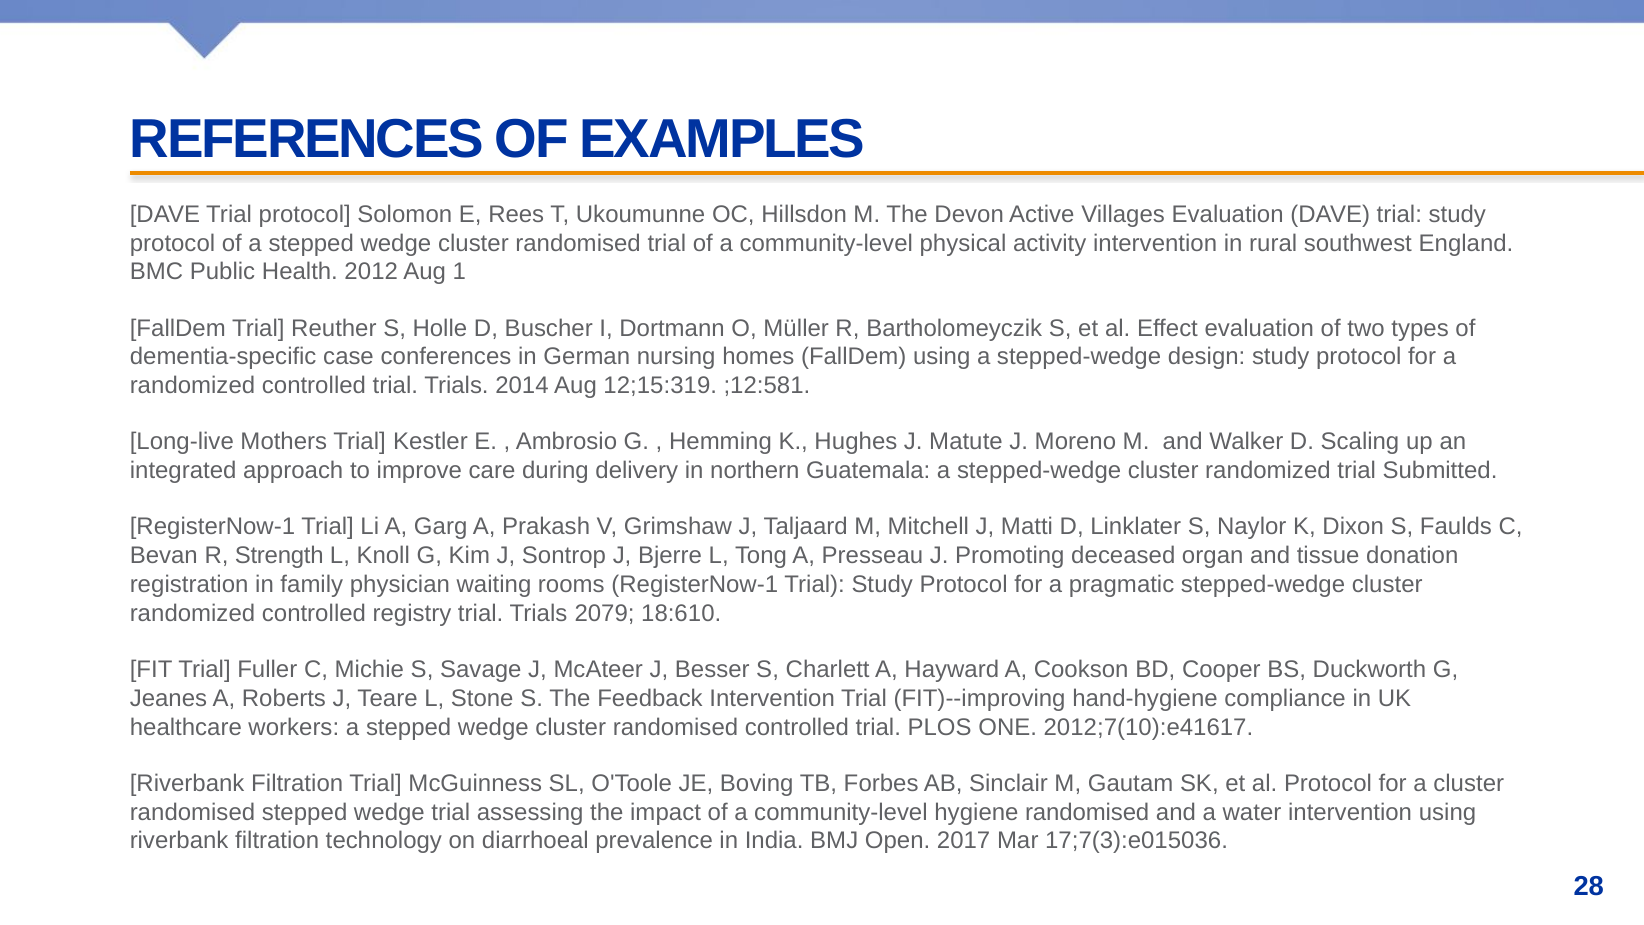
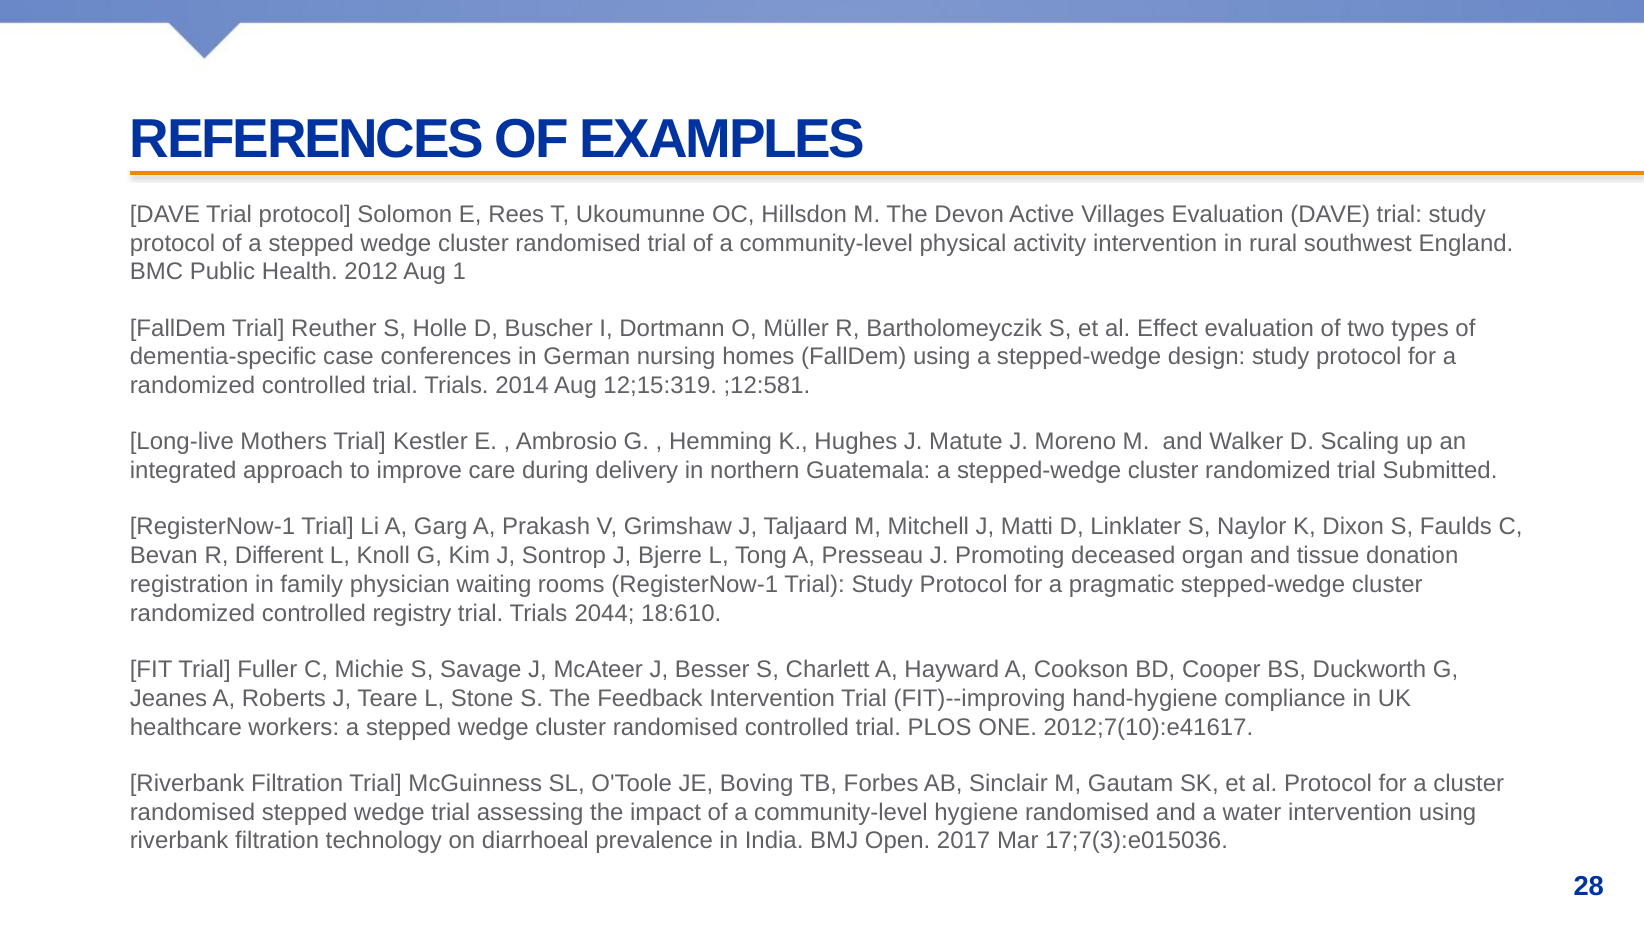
Strength: Strength -> Different
2079: 2079 -> 2044
